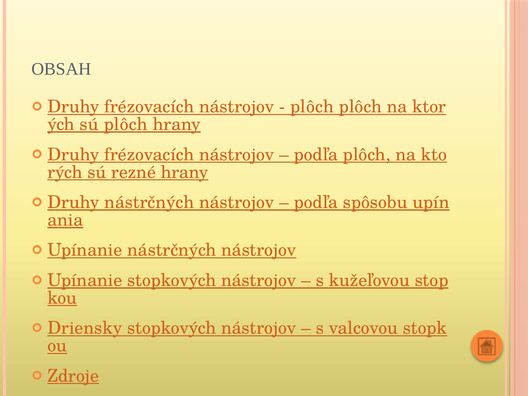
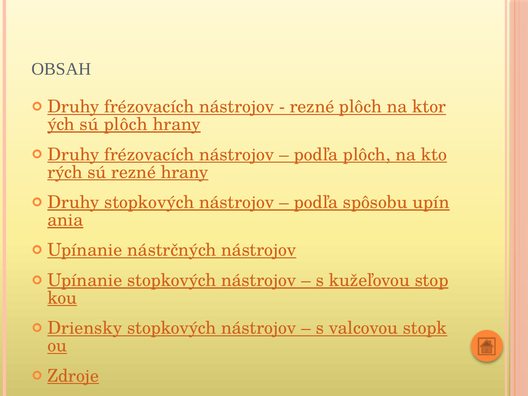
plôch at (312, 107): plôch -> rezné
Druhy nástrčných: nástrčných -> stopkových
